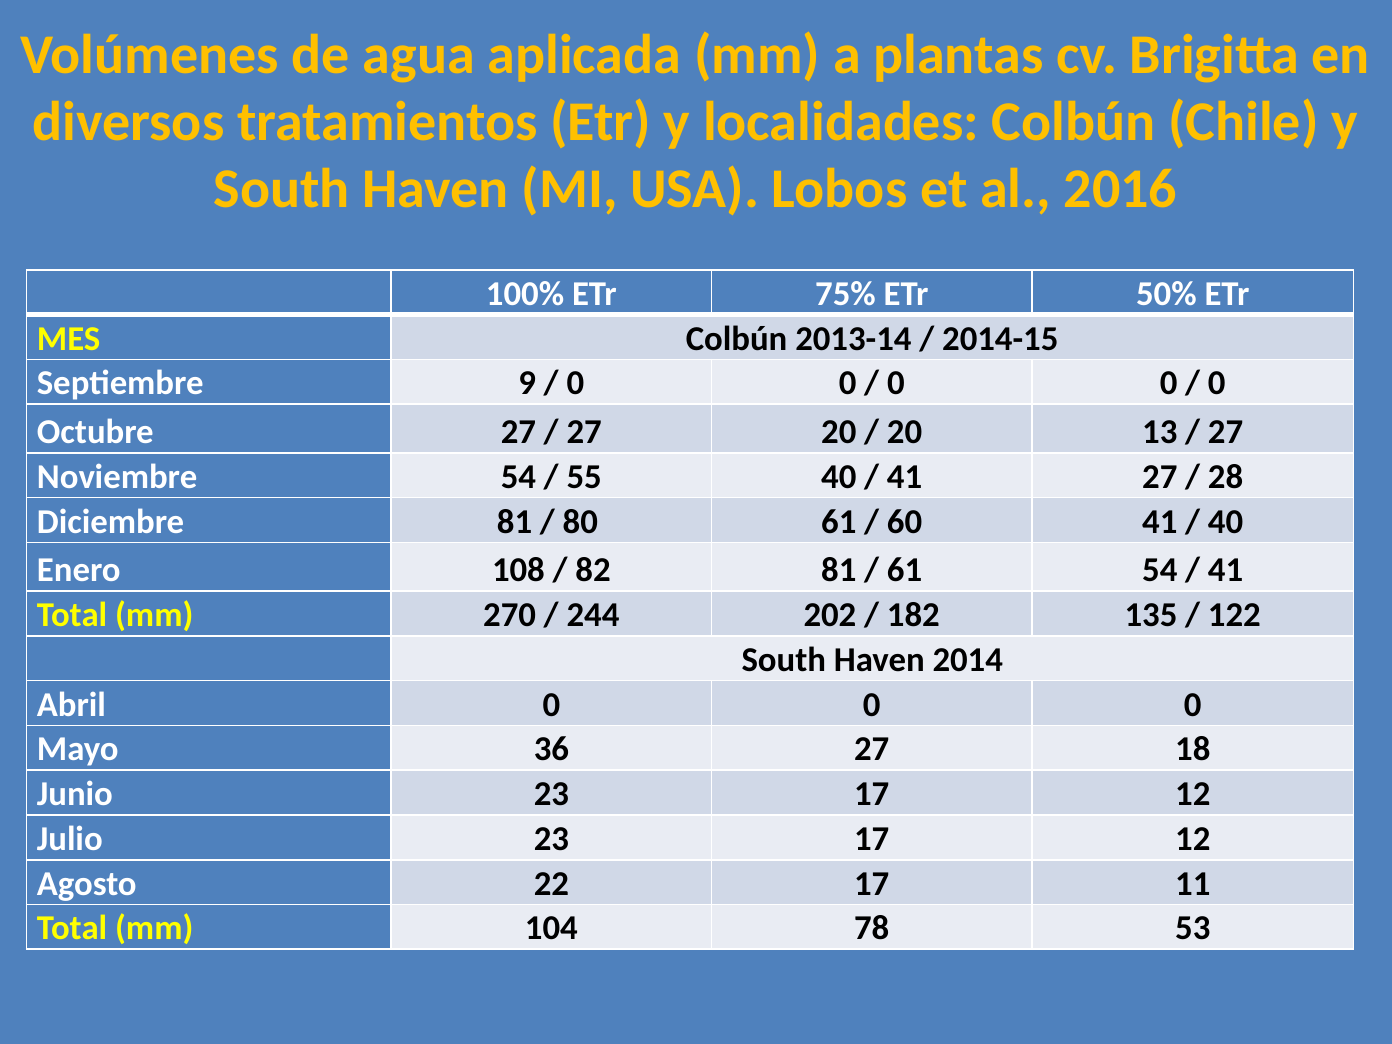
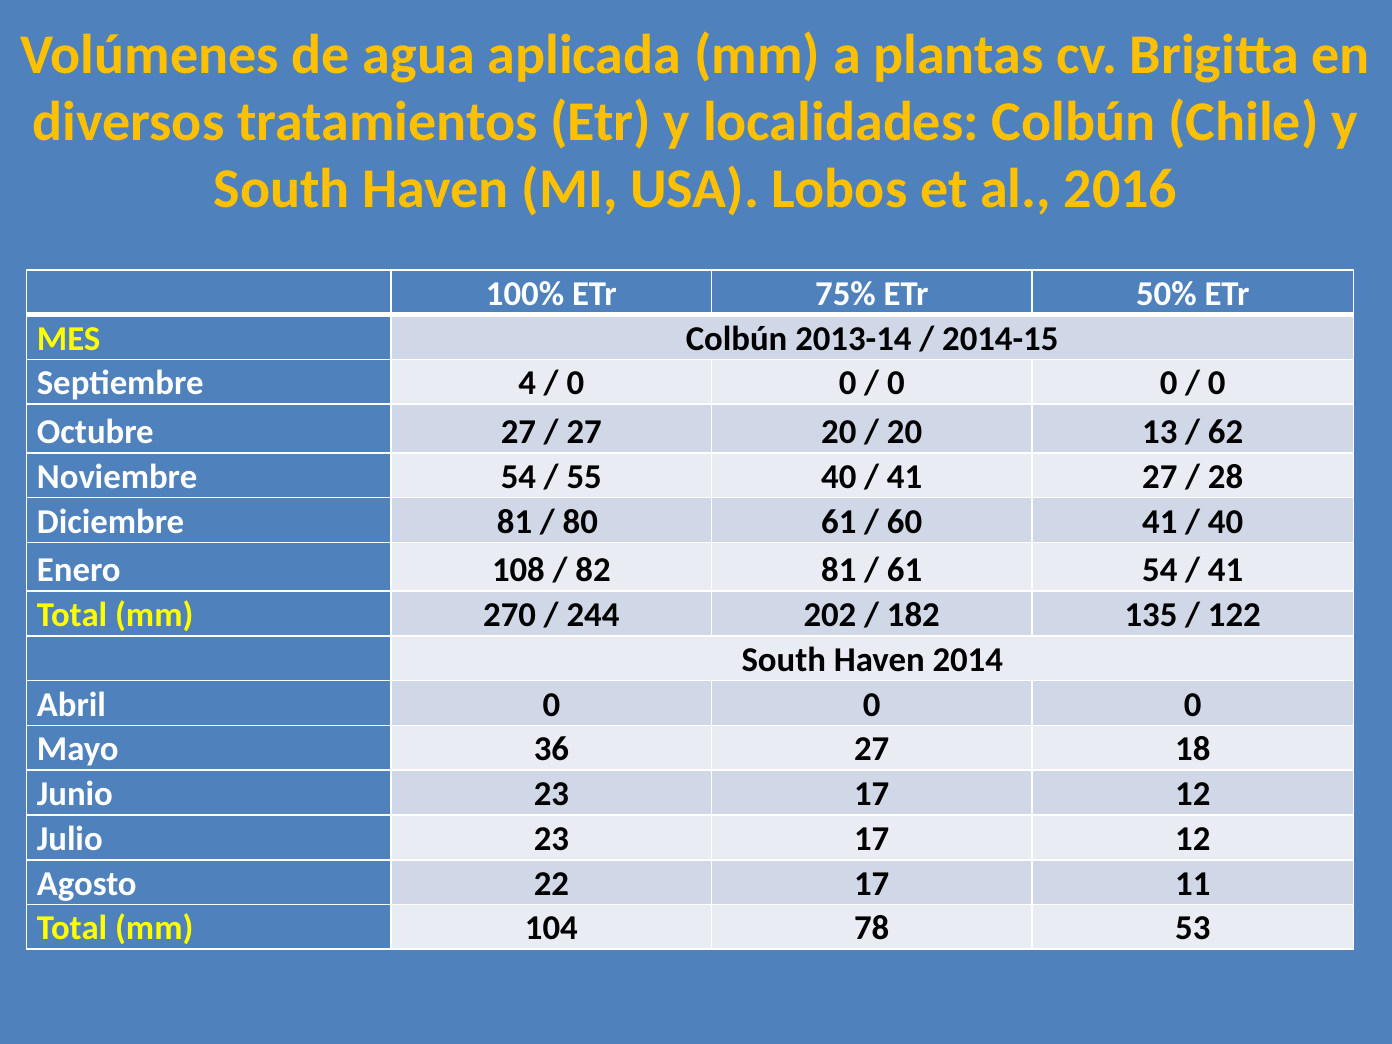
9: 9 -> 4
27 at (1226, 432): 27 -> 62
